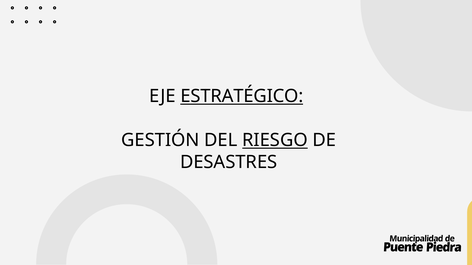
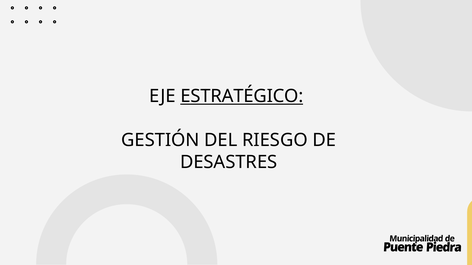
RIESGO underline: present -> none
